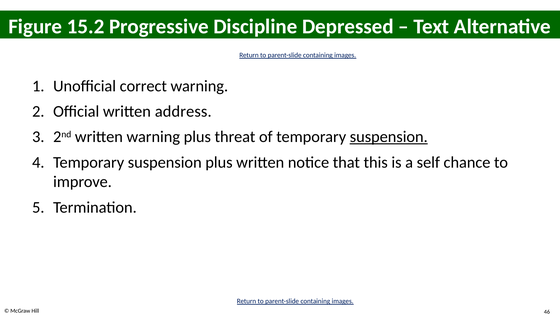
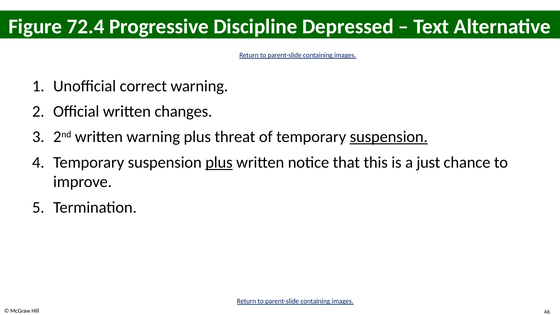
15.2: 15.2 -> 72.4
address: address -> changes
plus at (219, 162) underline: none -> present
self: self -> just
